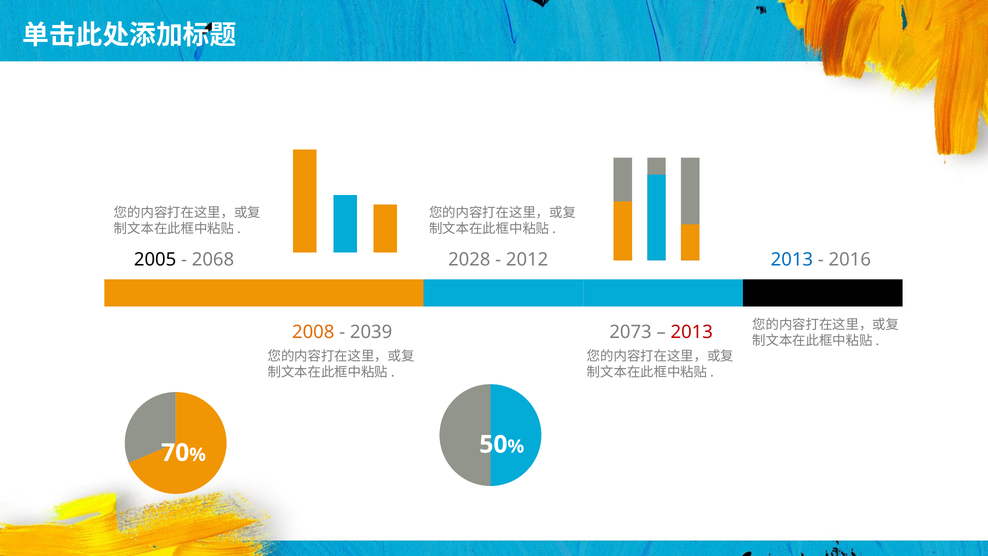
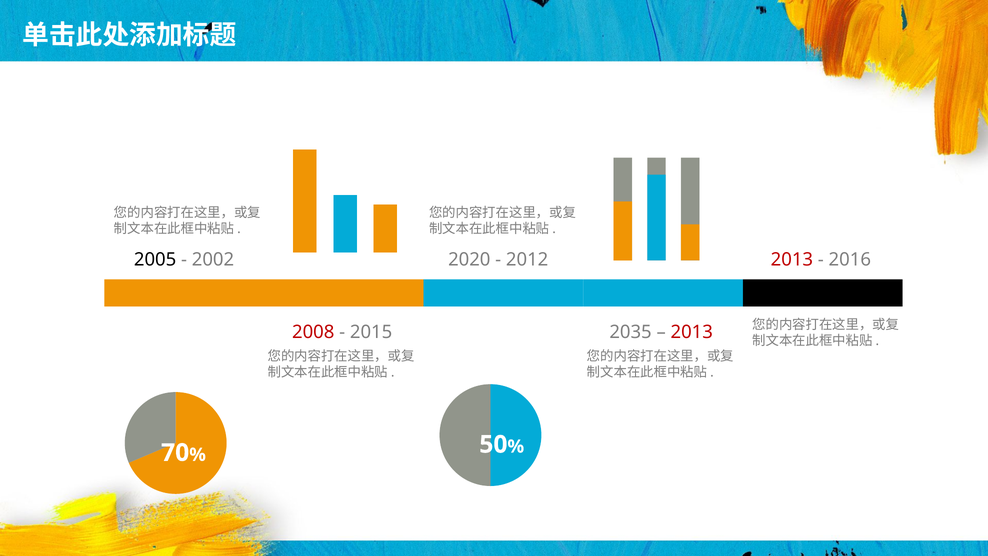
2013 at (792, 260) colour: blue -> red
2068: 2068 -> 2002
2028: 2028 -> 2020
2008 colour: orange -> red
2039: 2039 -> 2015
2073: 2073 -> 2035
